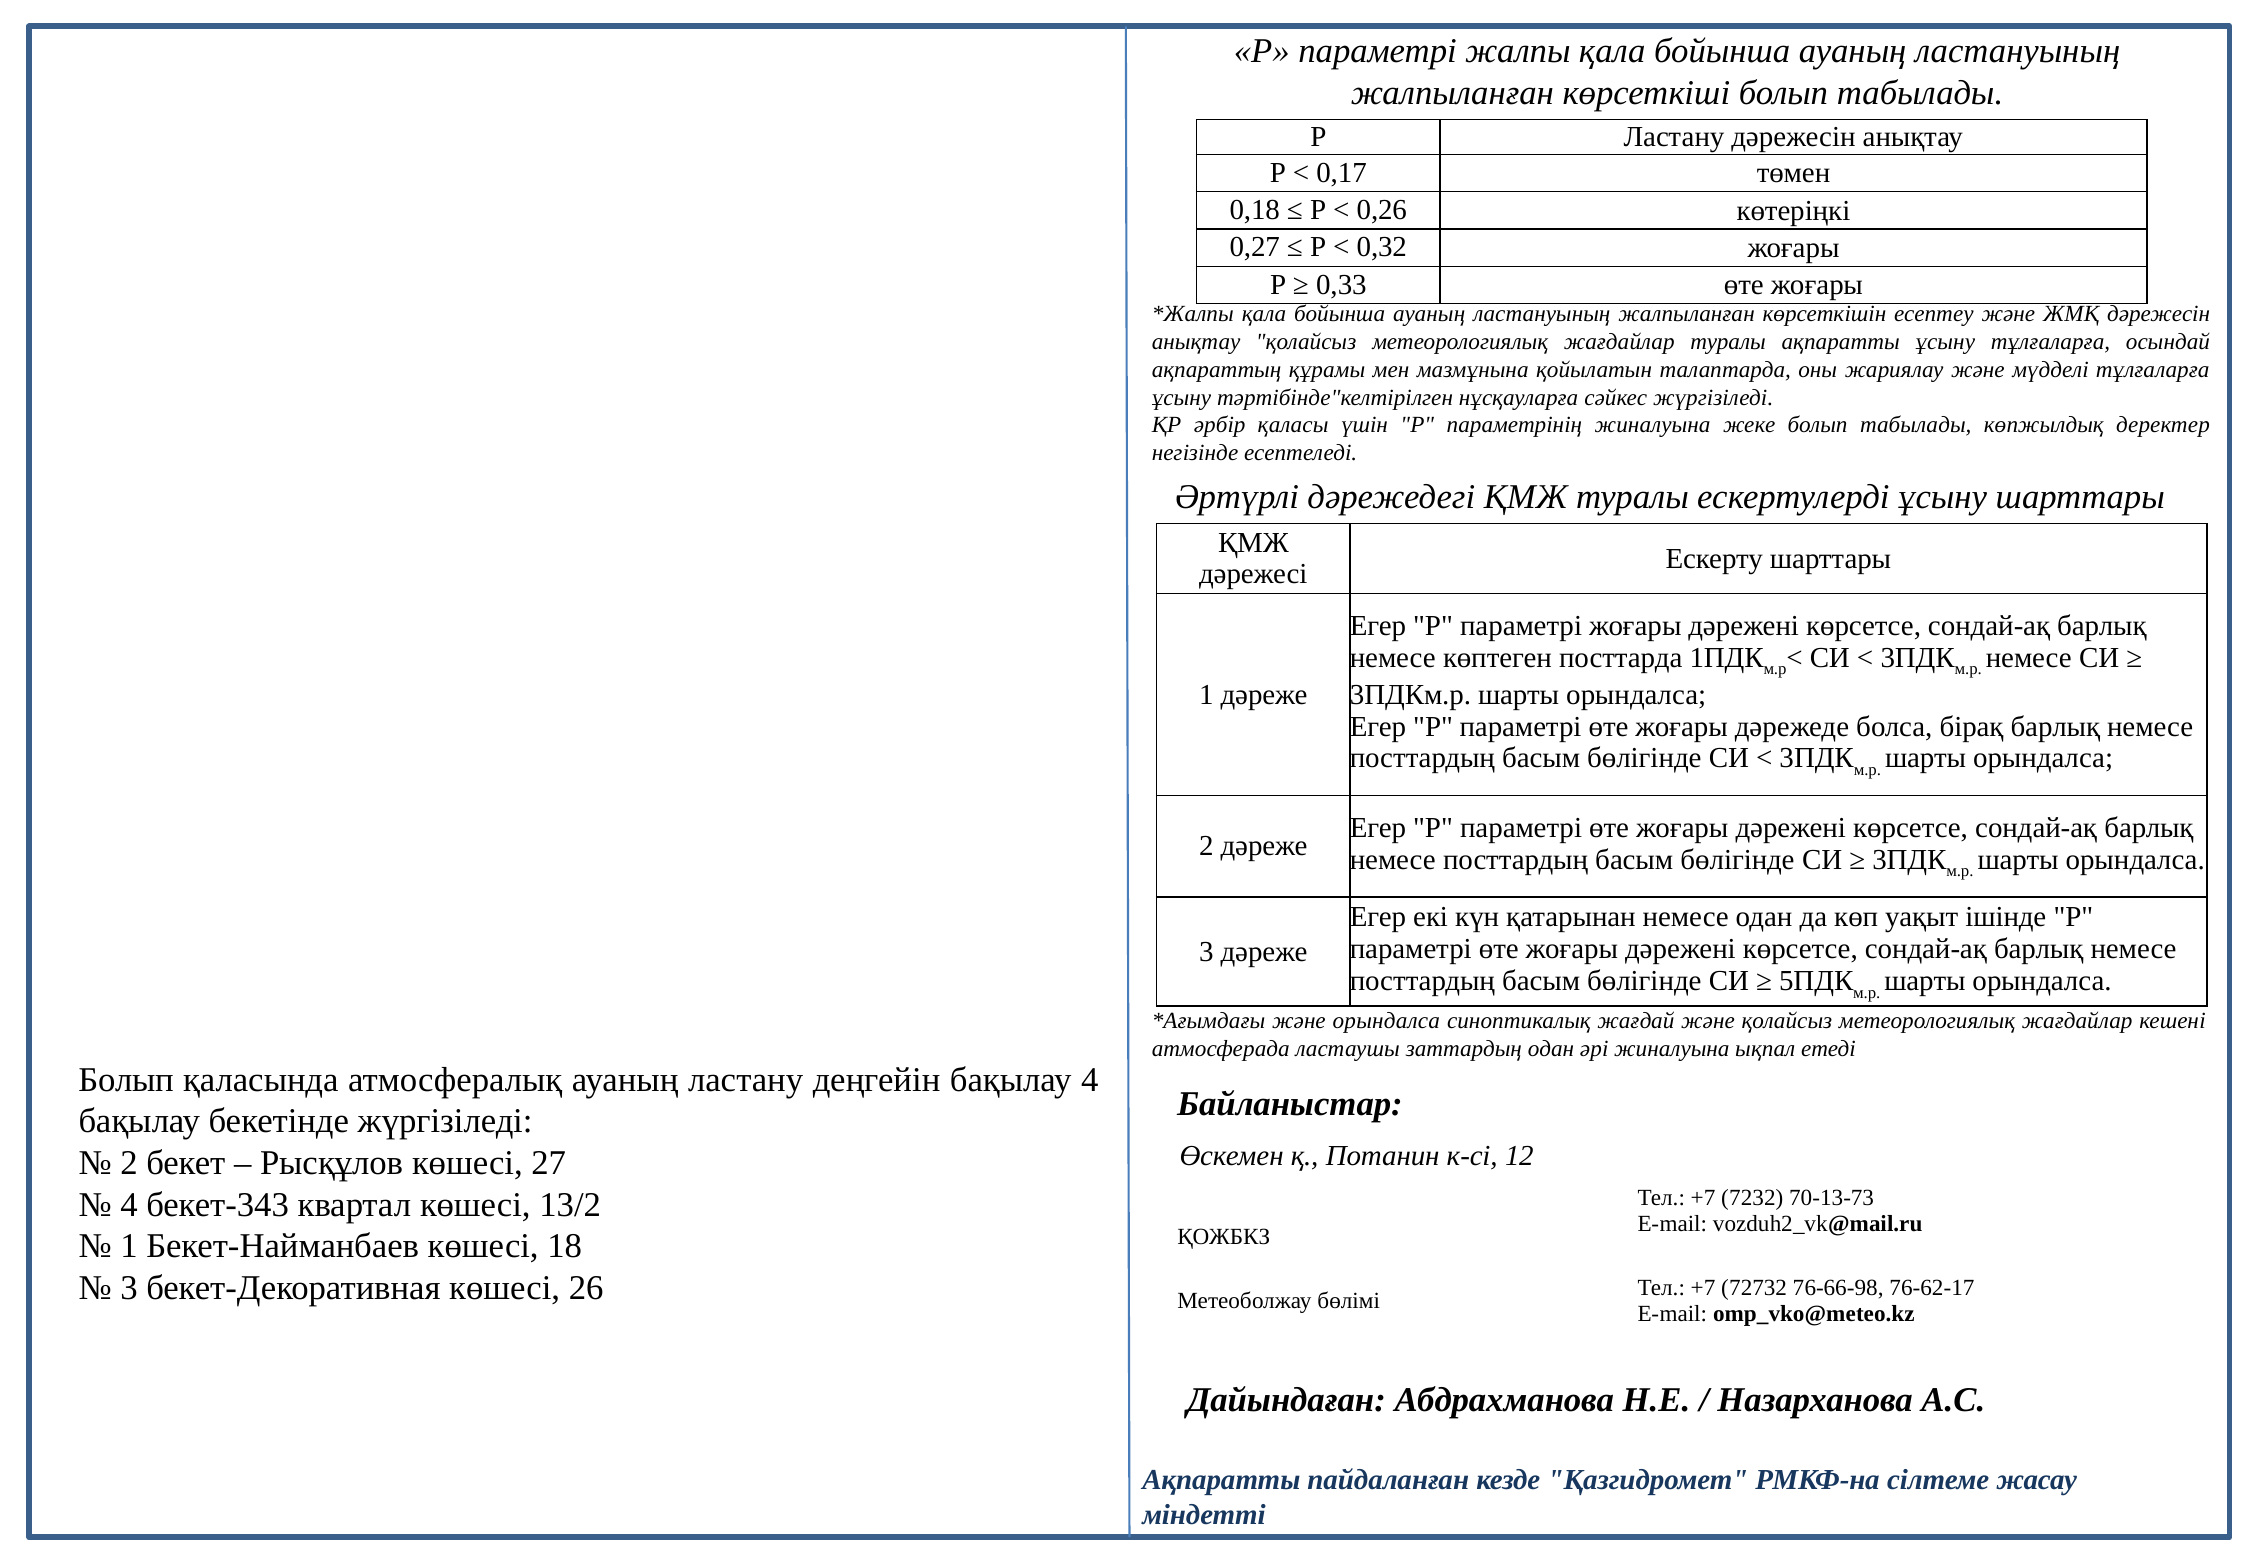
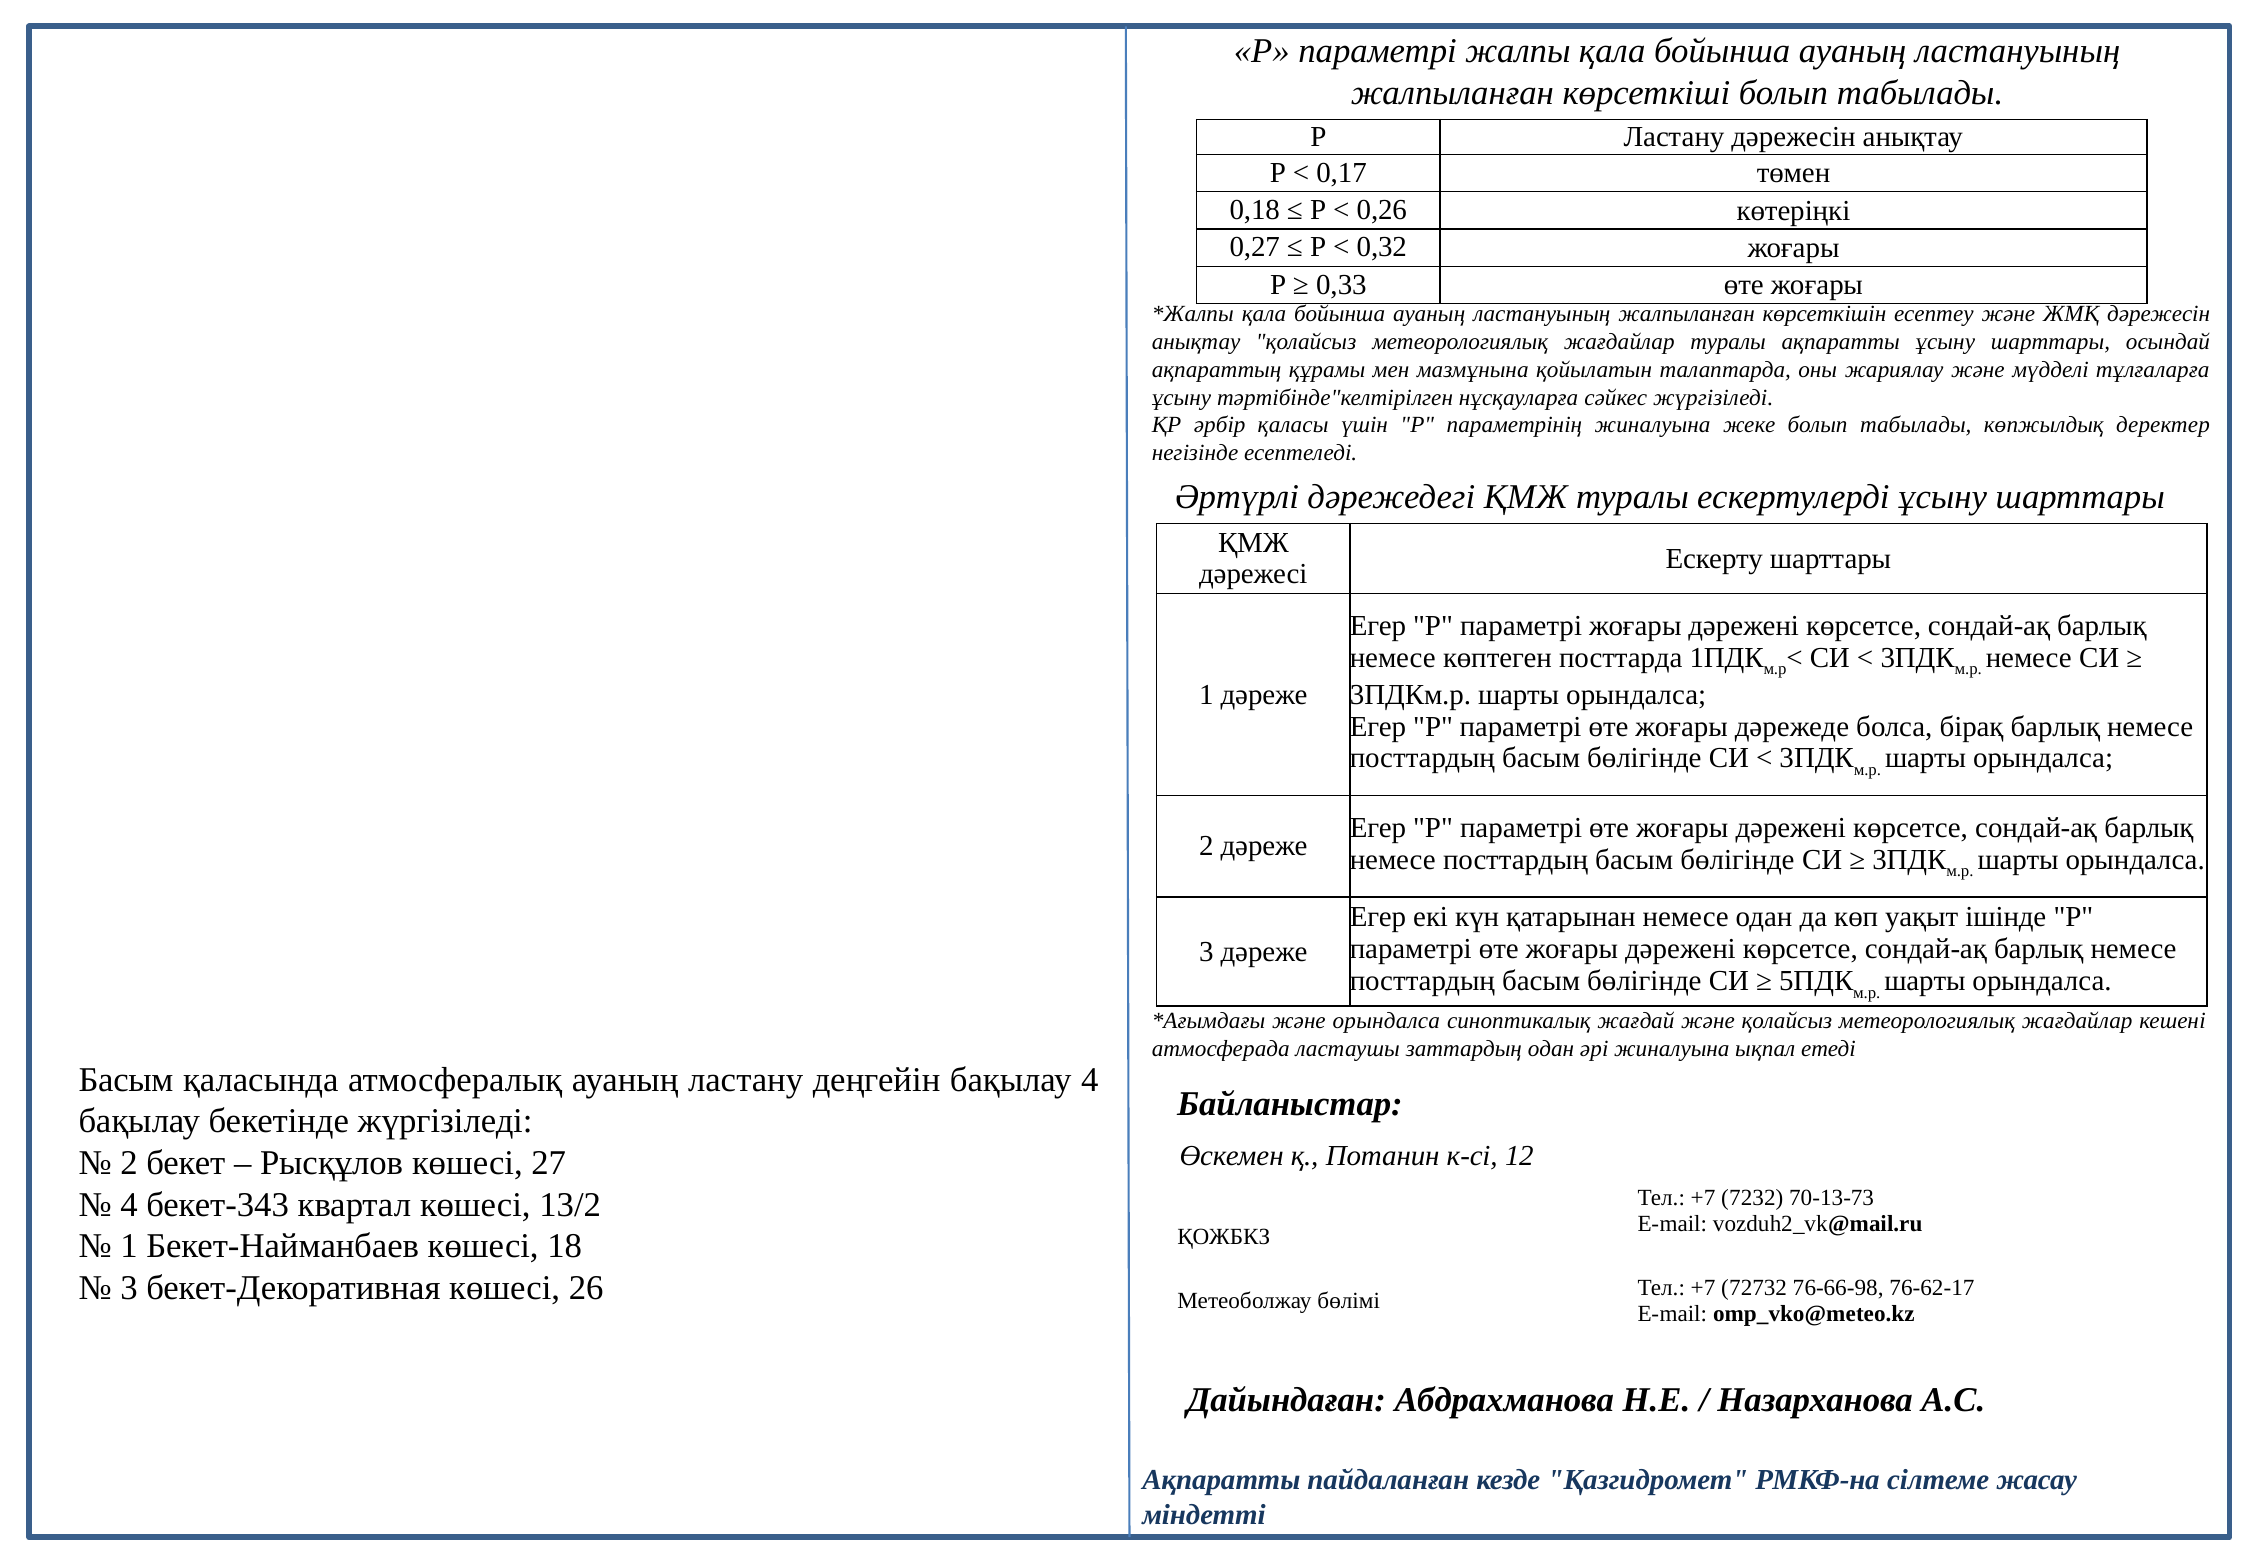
ақпаратты ұсыну тұлғаларға: тұлғаларға -> шарттары
Болып at (126, 1080): Болып -> Басым
